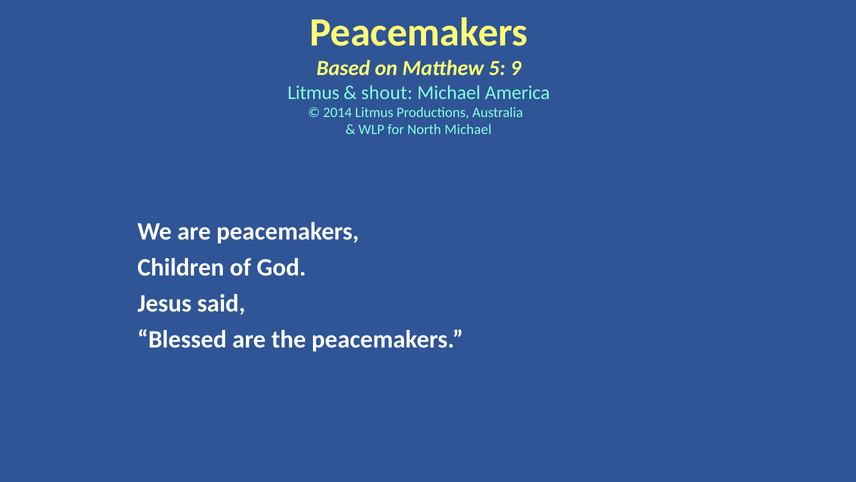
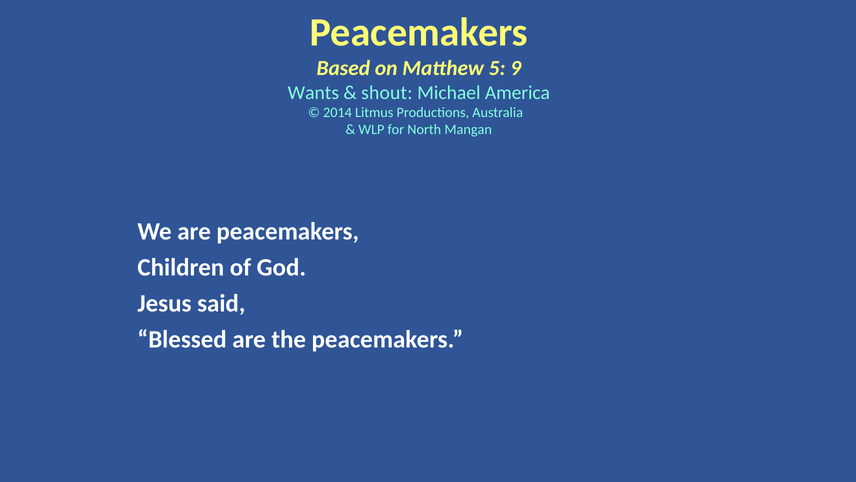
Litmus at (313, 93): Litmus -> Wants
North Michael: Michael -> Mangan
